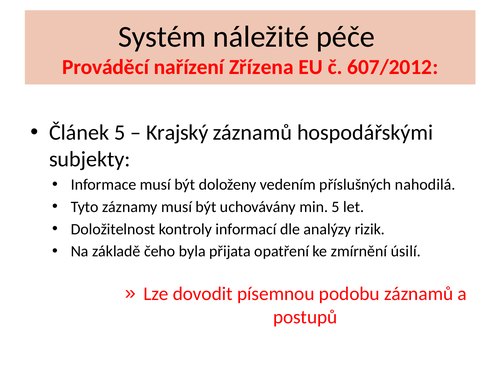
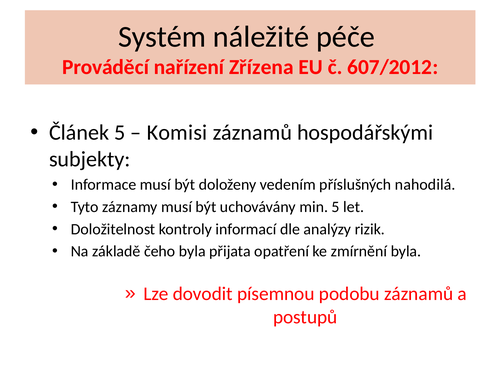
Krajský: Krajský -> Komisi
zmírnění úsilí: úsilí -> byla
